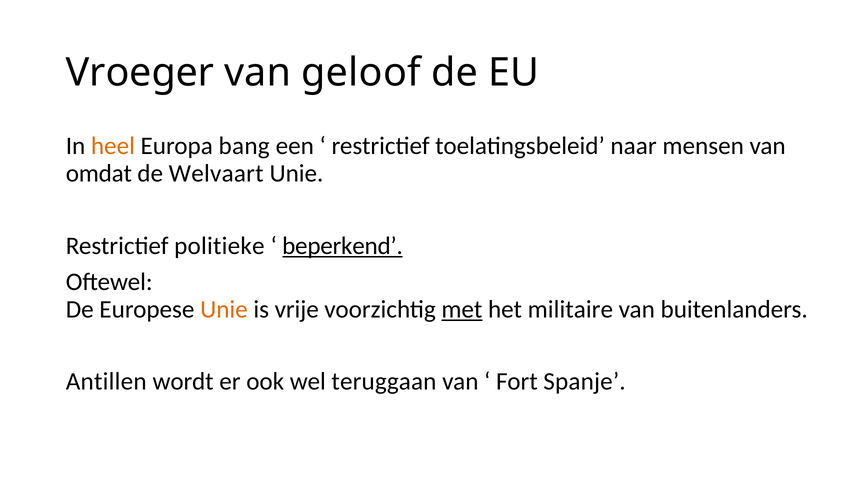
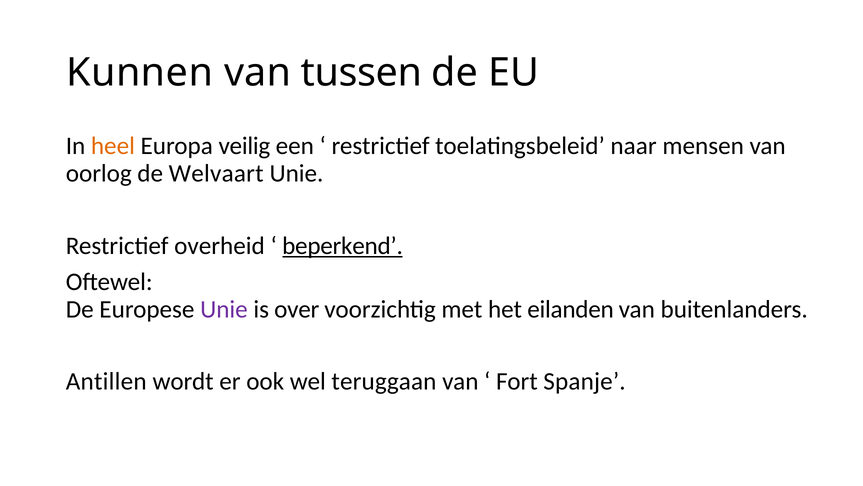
Vroeger: Vroeger -> Kunnen
geloof: geloof -> tussen
bang: bang -> veilig
omdat: omdat -> oorlog
politieke: politieke -> overheid
Unie at (224, 309) colour: orange -> purple
vrije: vrije -> over
met underline: present -> none
militaire: militaire -> eilanden
